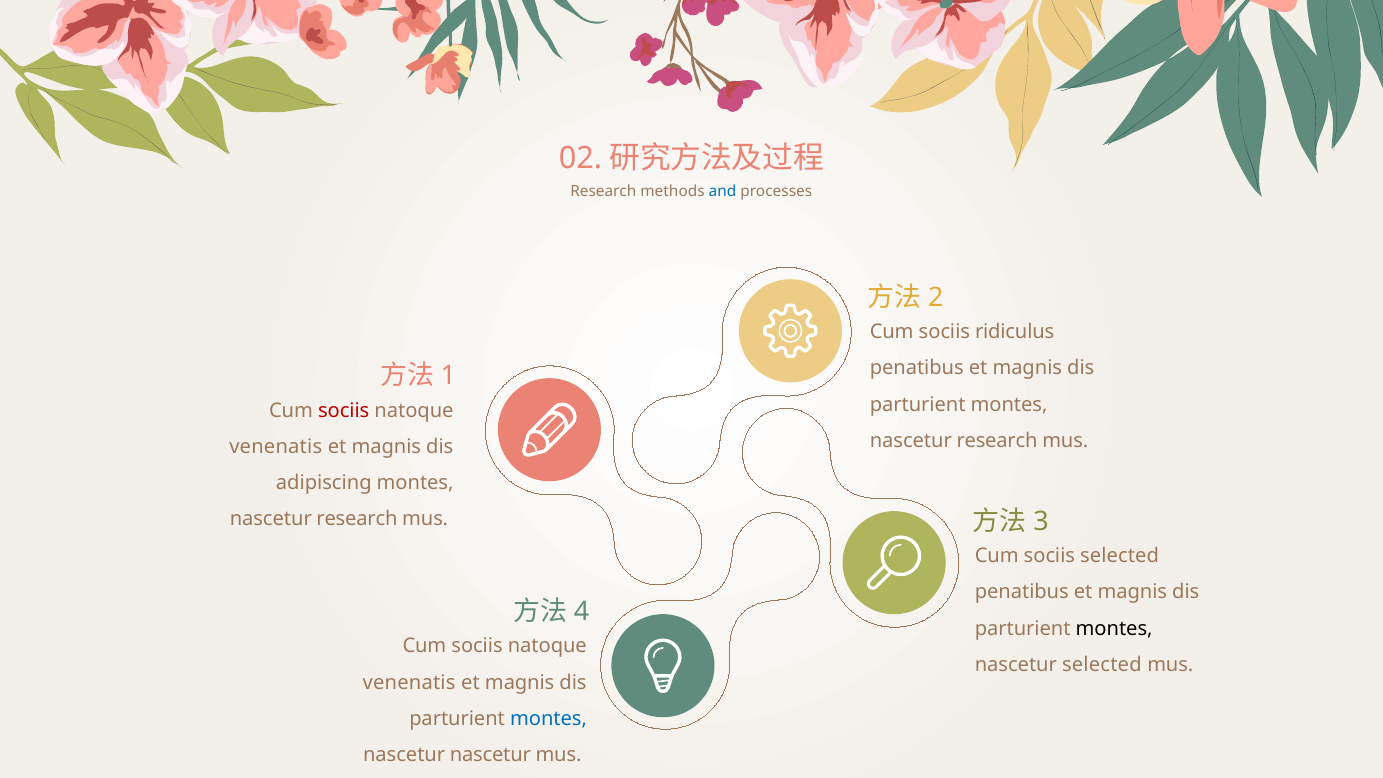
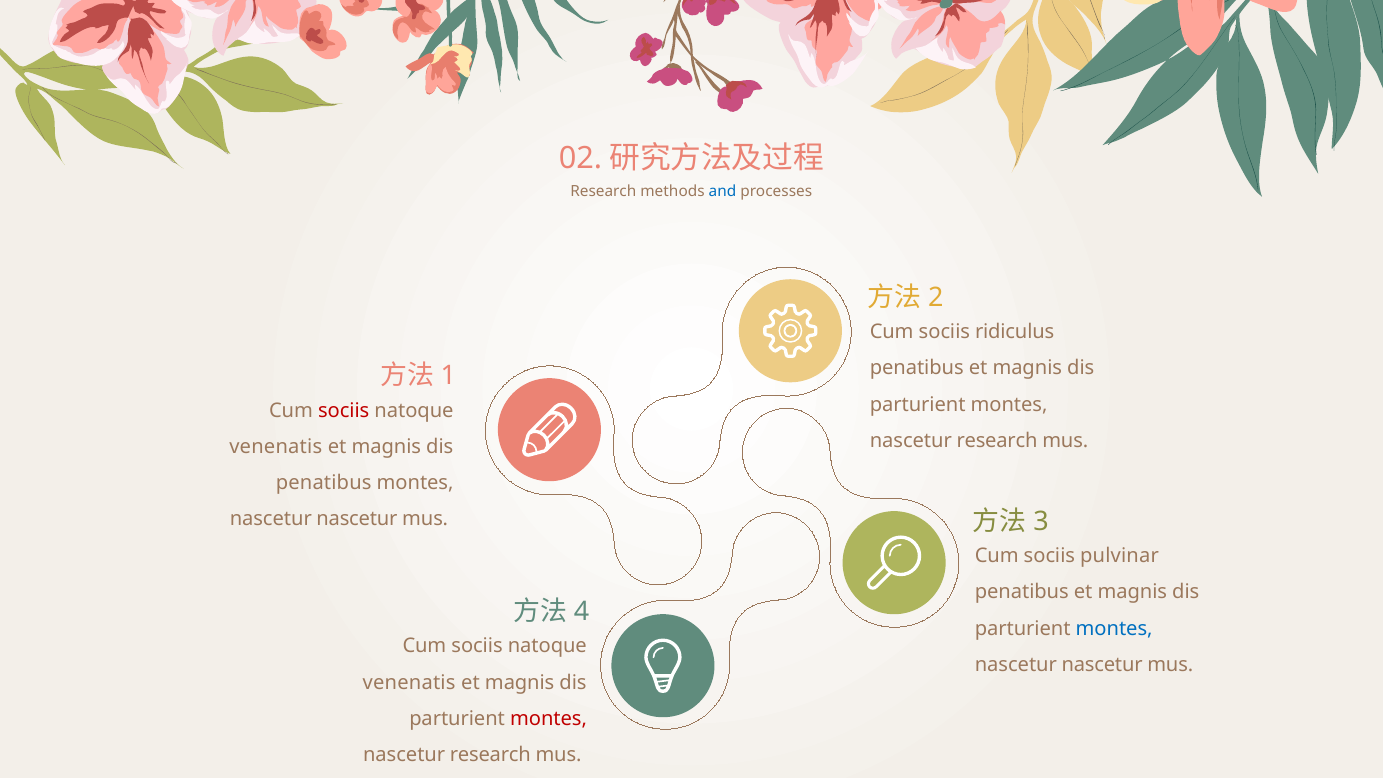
adipiscing at (324, 483): adipiscing -> penatibus
research at (357, 519): research -> nascetur
sociis selected: selected -> pulvinar
montes at (1114, 629) colour: black -> blue
selected at (1102, 665): selected -> nascetur
montes at (549, 719) colour: blue -> red
nascetur at (490, 755): nascetur -> research
